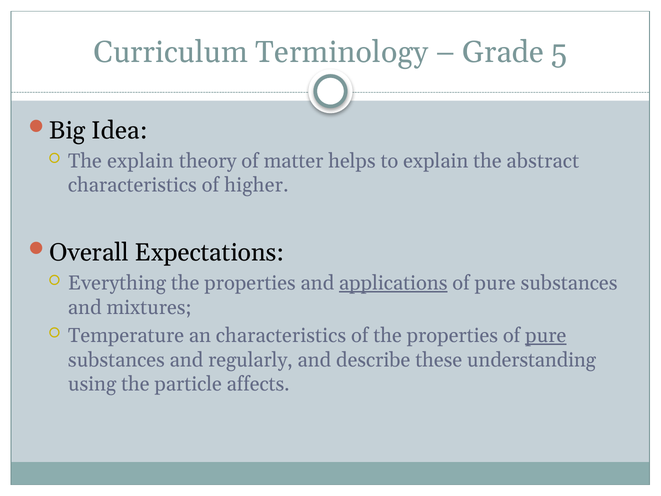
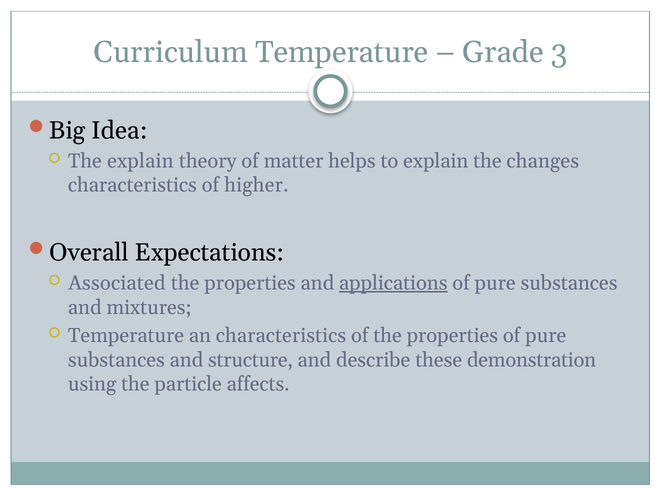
Curriculum Terminology: Terminology -> Temperature
5: 5 -> 3
abstract: abstract -> changes
Everything: Everything -> Associated
pure at (546, 335) underline: present -> none
regularly: regularly -> structure
understanding: understanding -> demonstration
